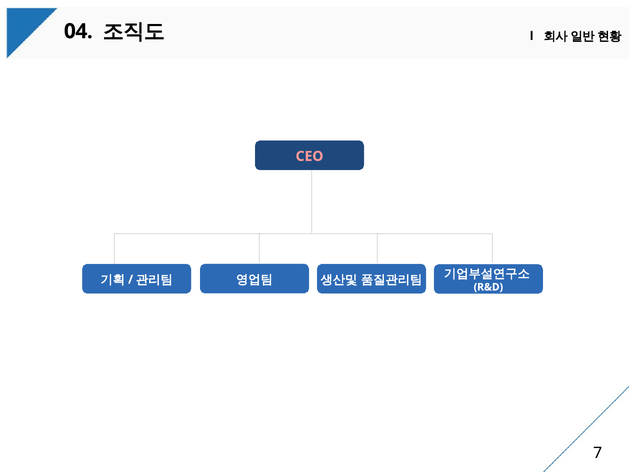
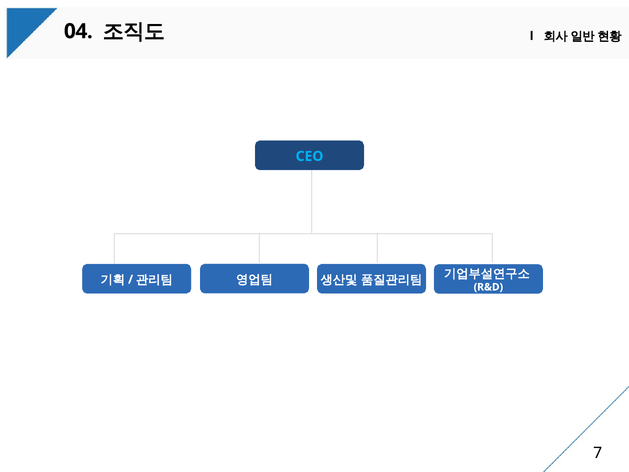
CEO colour: pink -> light blue
